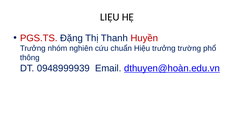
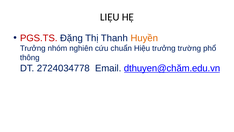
Huyền colour: red -> orange
0948999939: 0948999939 -> 2724034778
dthuyen@hoàn.edu.vn: dthuyen@hoàn.edu.vn -> dthuyen@chăm.edu.vn
